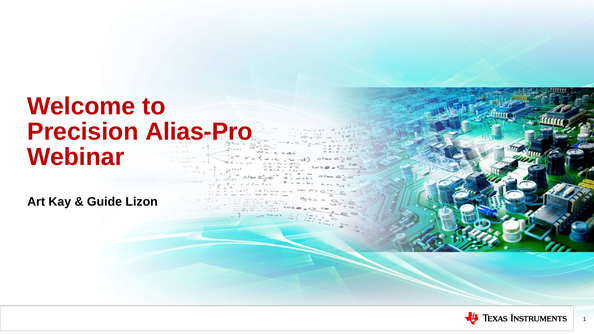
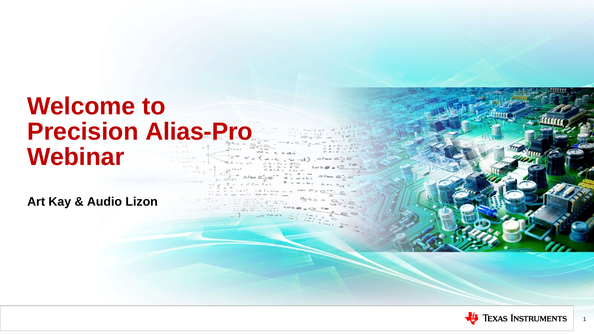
Guide: Guide -> Audio
